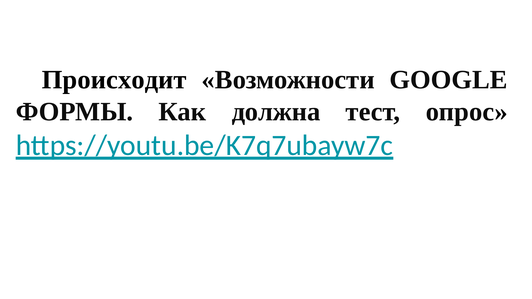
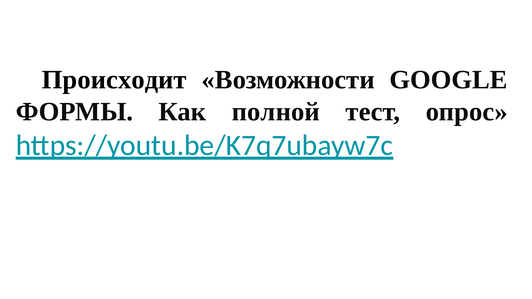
должна: должна -> полной
